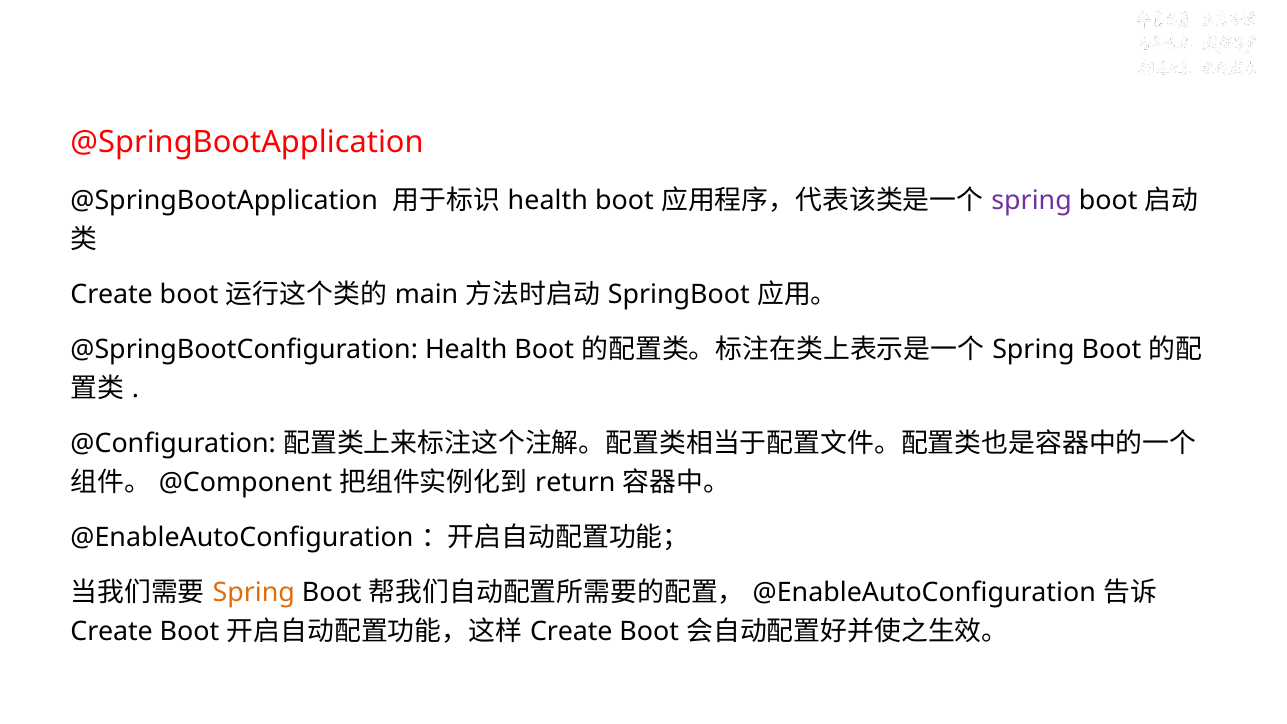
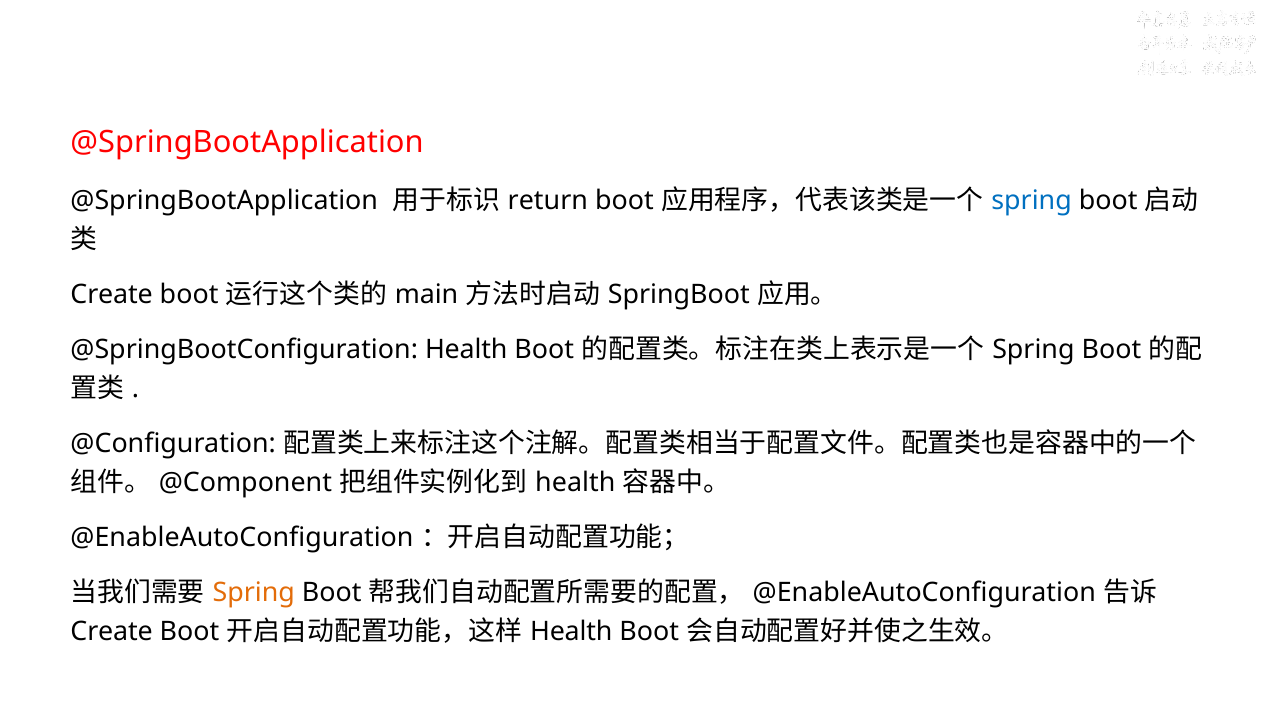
health at (548, 200): health -> return
spring at (1032, 200) colour: purple -> blue
return at (575, 483): return -> health
Create at (571, 632): Create -> Health
